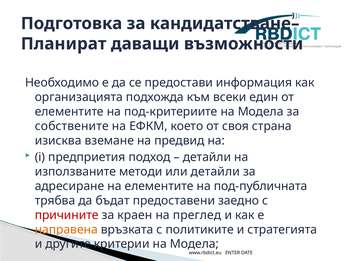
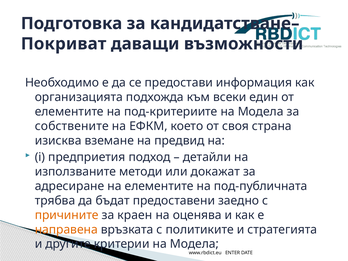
Планират: Планират -> Покриват
или детайли: детайли -> докажат
причините colour: red -> orange
преглед: преглед -> оценява
